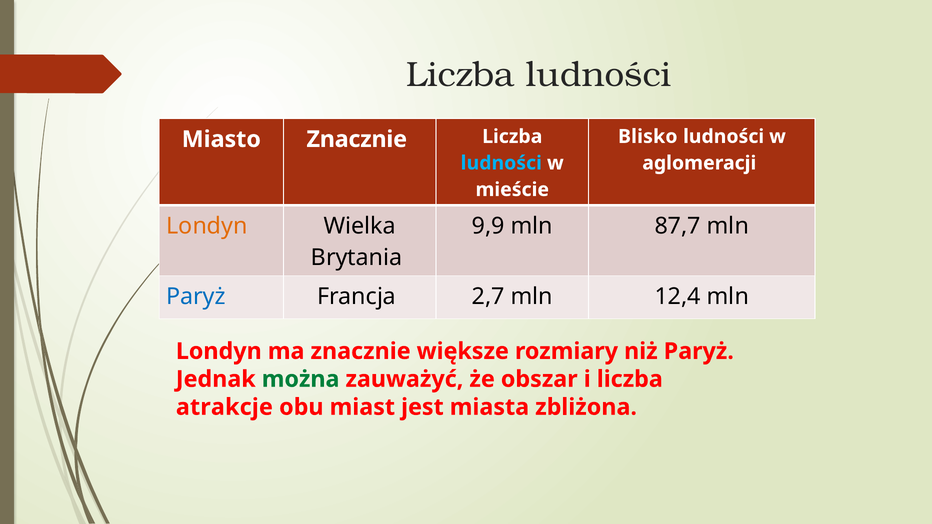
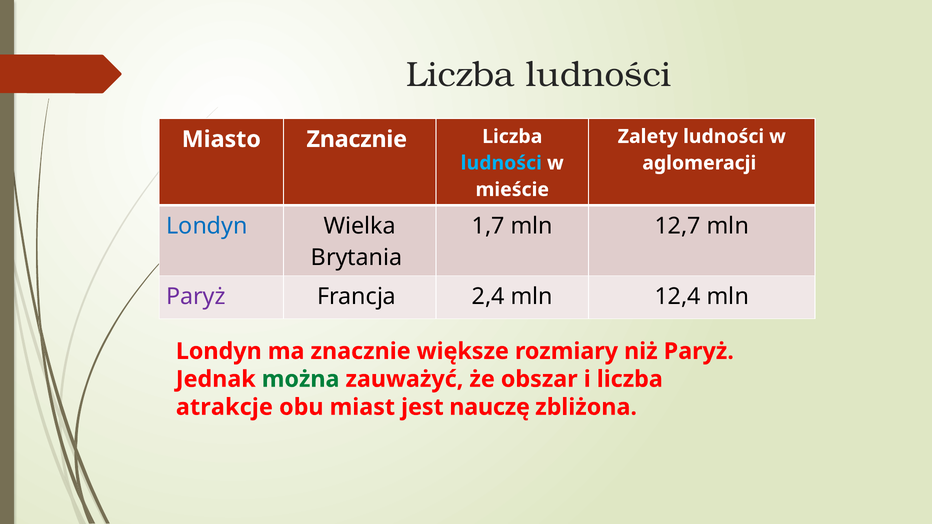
Blisko: Blisko -> Zalety
Londyn at (207, 226) colour: orange -> blue
9,9: 9,9 -> 1,7
87,7: 87,7 -> 12,7
Paryż at (196, 297) colour: blue -> purple
2,7: 2,7 -> 2,4
miasta: miasta -> nauczę
